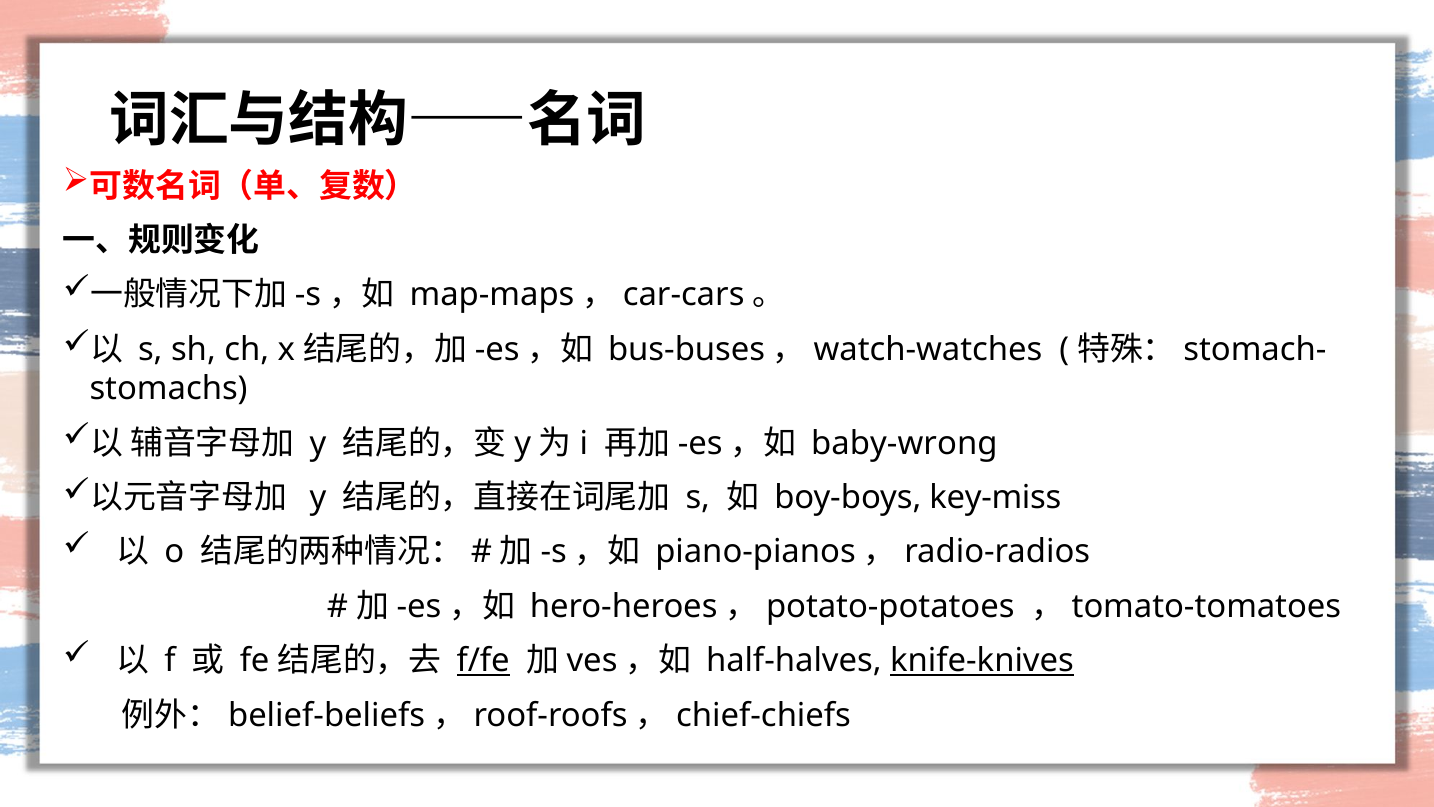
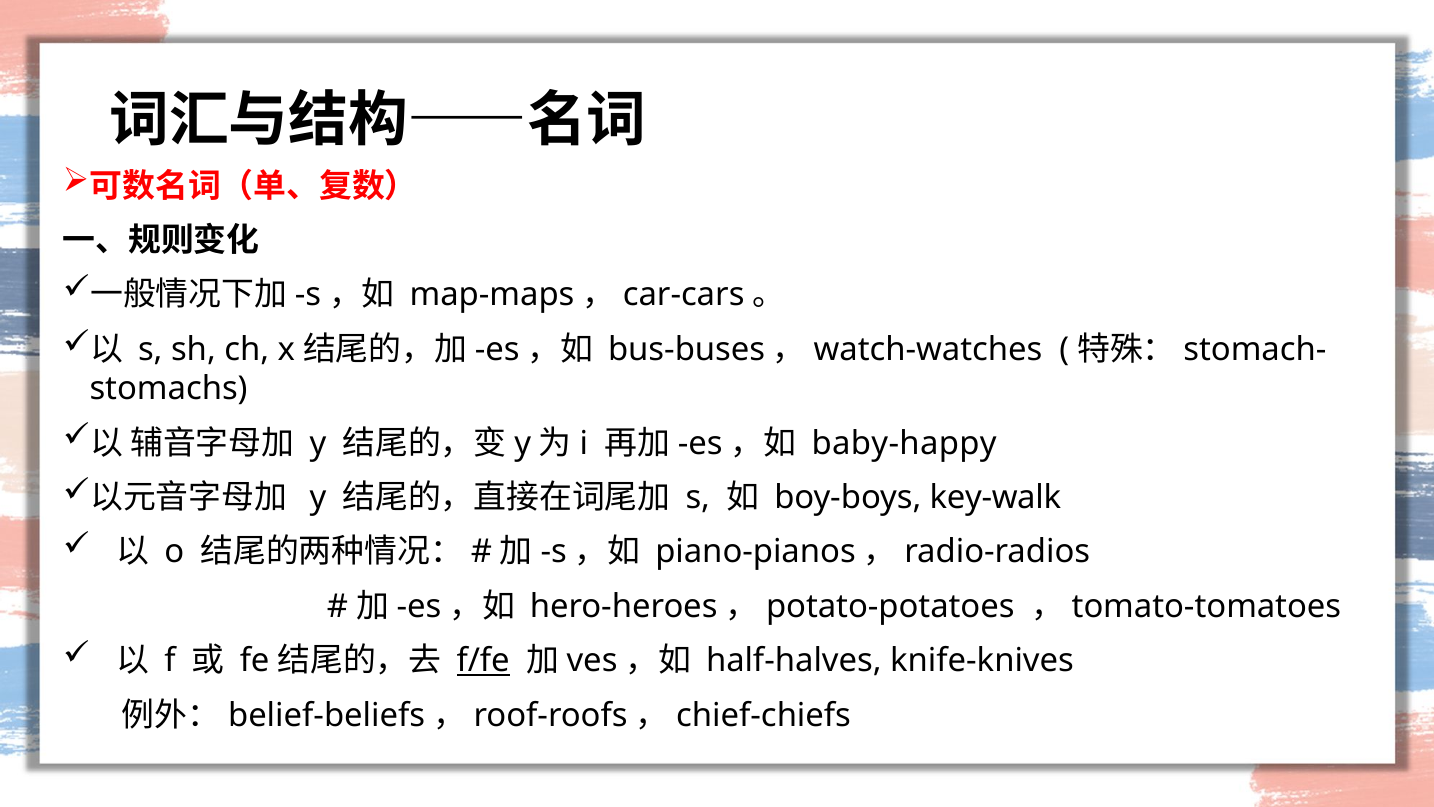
baby-wrong: baby-wrong -> baby-happy
key-miss: key-miss -> key-walk
knife-knives underline: present -> none
